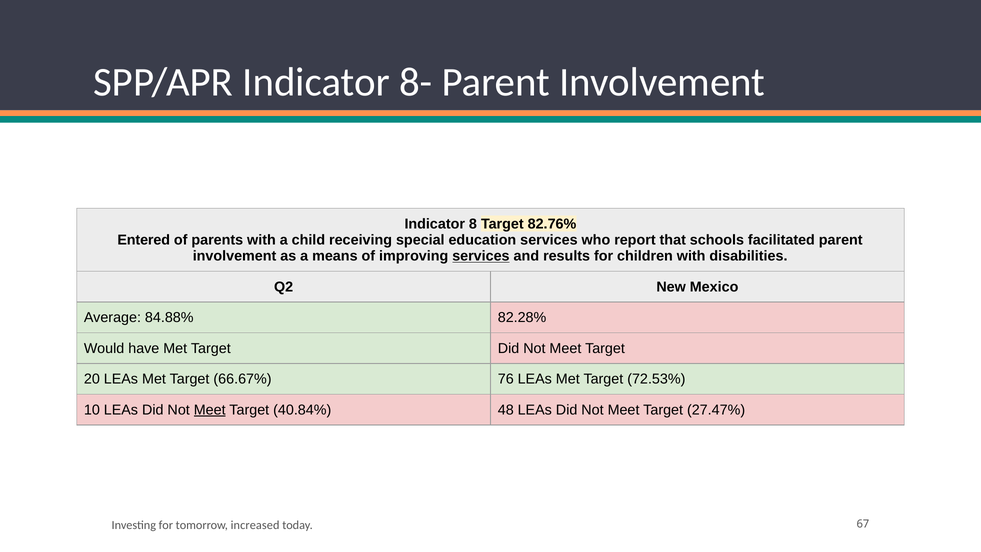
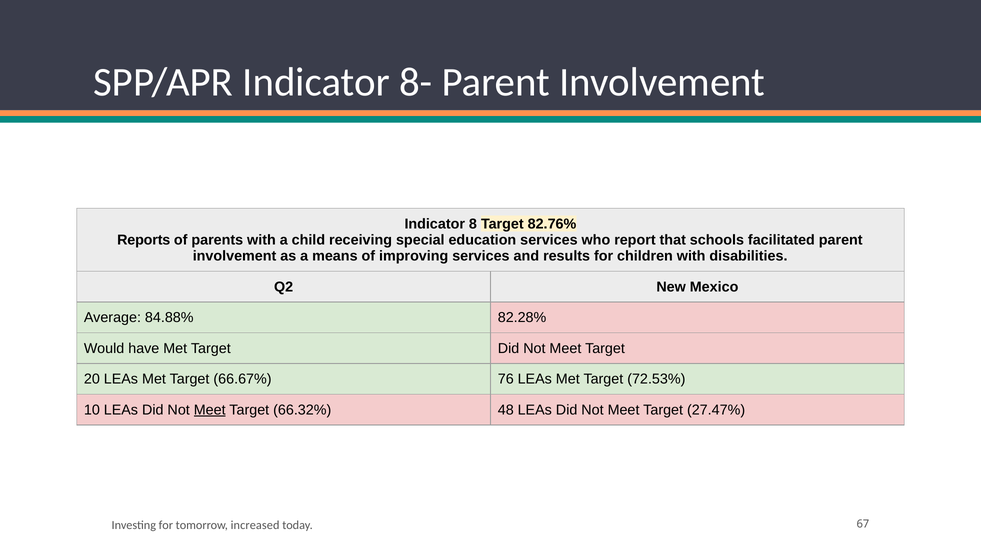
Entered: Entered -> Reports
services at (481, 256) underline: present -> none
40.84%: 40.84% -> 66.32%
